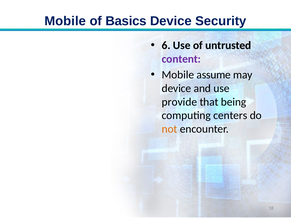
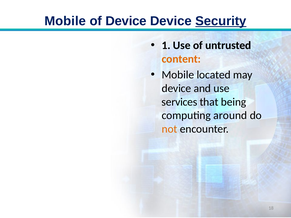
of Basics: Basics -> Device
Security underline: none -> present
6: 6 -> 1
content colour: purple -> orange
assume: assume -> located
provide: provide -> services
centers: centers -> around
